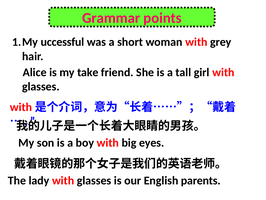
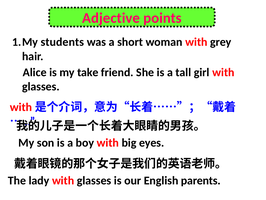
Grammar: Grammar -> Adjective
uccessful: uccessful -> students
